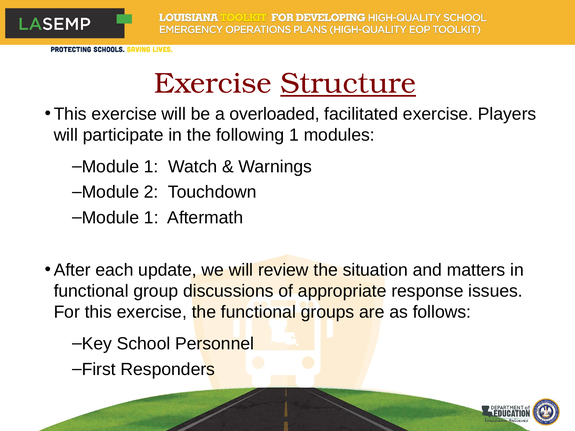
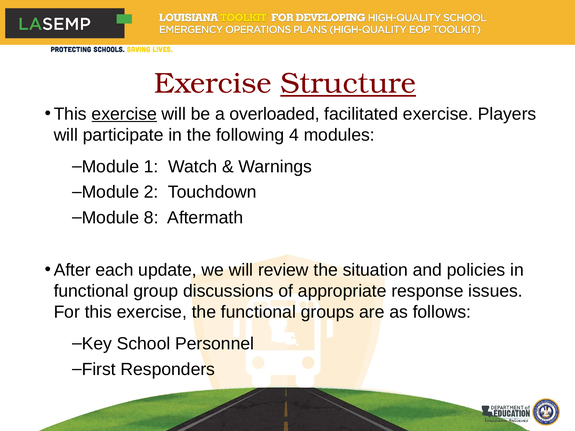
exercise at (124, 114) underline: none -> present
following 1: 1 -> 4
1 at (151, 218): 1 -> 8
matters: matters -> policies
